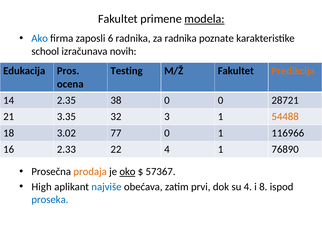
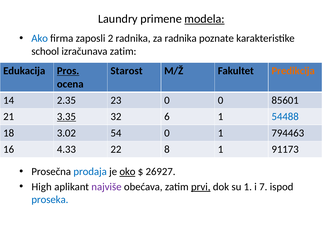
Fakultet at (118, 19): Fakultet -> Laundry
6: 6 -> 2
izračunava novih: novih -> zatim
Pros underline: none -> present
Testing: Testing -> Starost
38: 38 -> 23
28721: 28721 -> 85601
3.35 underline: none -> present
3: 3 -> 6
54488 colour: orange -> blue
77: 77 -> 54
116966: 116966 -> 794463
2.33: 2.33 -> 4.33
22 4: 4 -> 8
76890: 76890 -> 91173
prodaja colour: orange -> blue
57367: 57367 -> 26927
najviše colour: blue -> purple
prvi underline: none -> present
su 4: 4 -> 1
8: 8 -> 7
